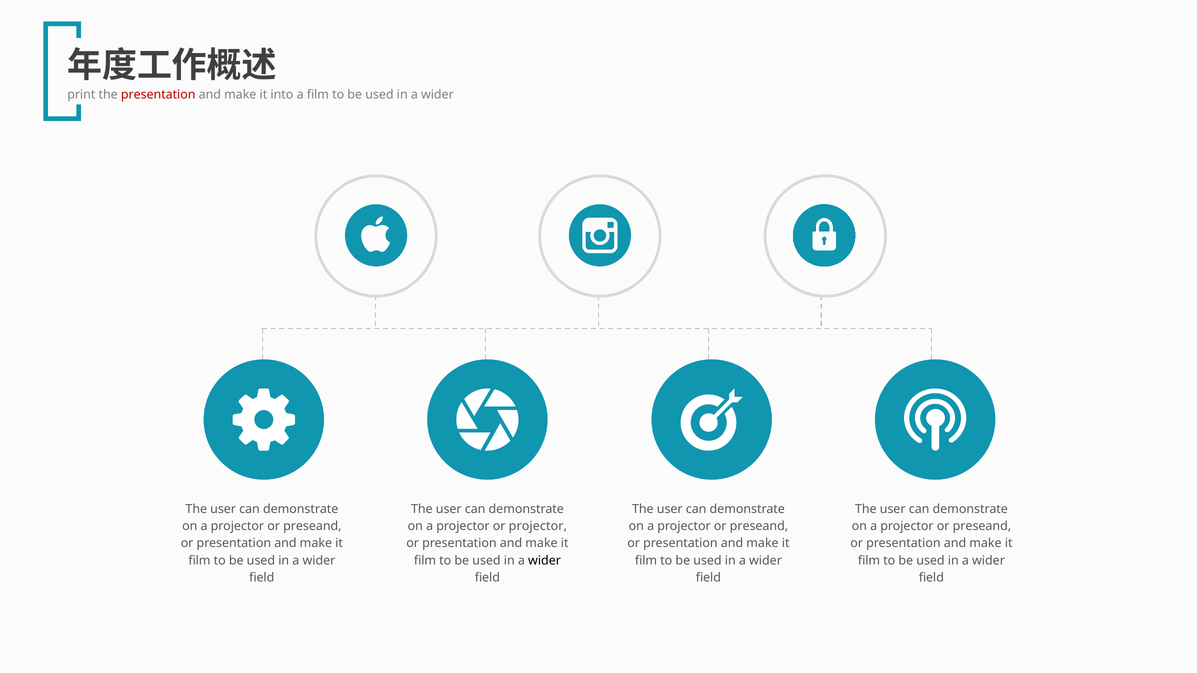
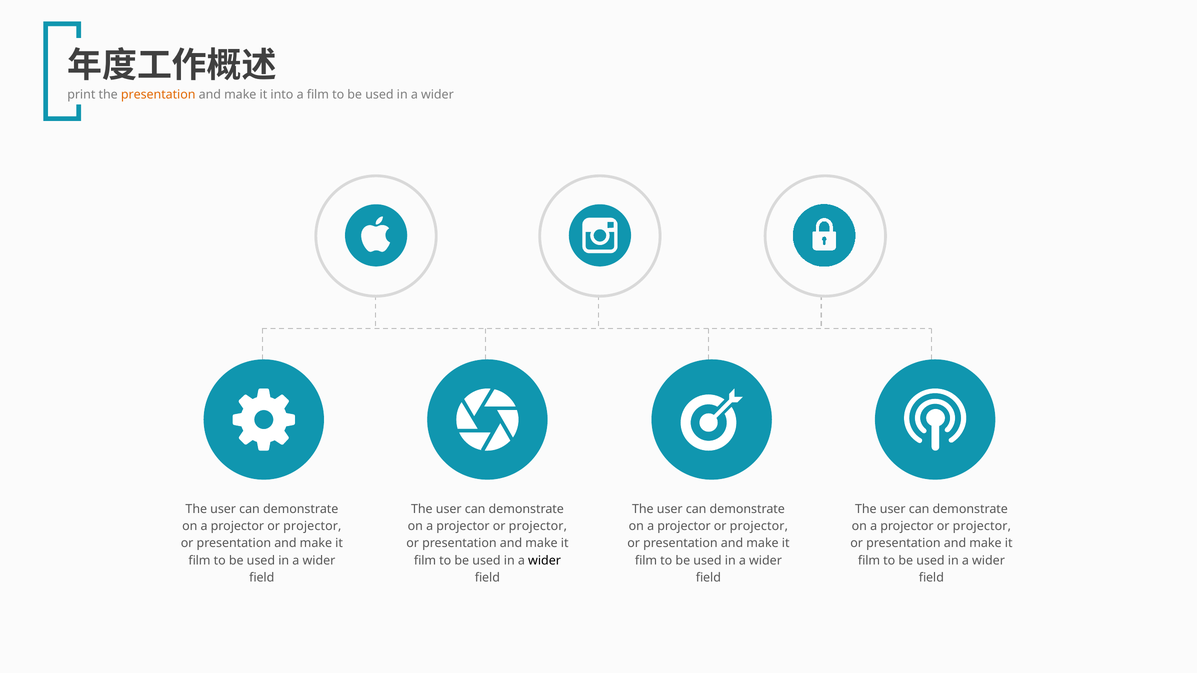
presentation at (158, 95) colour: red -> orange
preseand at (312, 527): preseand -> projector
preseand at (759, 527): preseand -> projector
preseand at (982, 527): preseand -> projector
